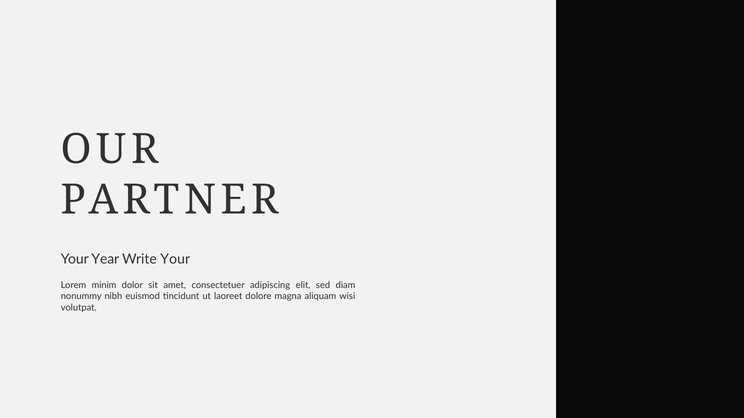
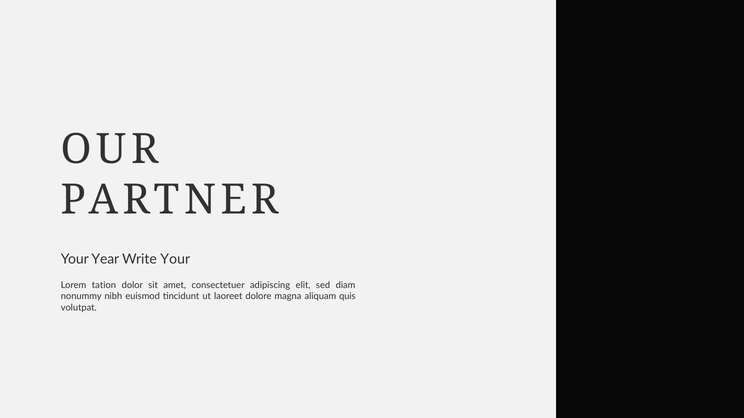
minim: minim -> tation
wisi: wisi -> quis
